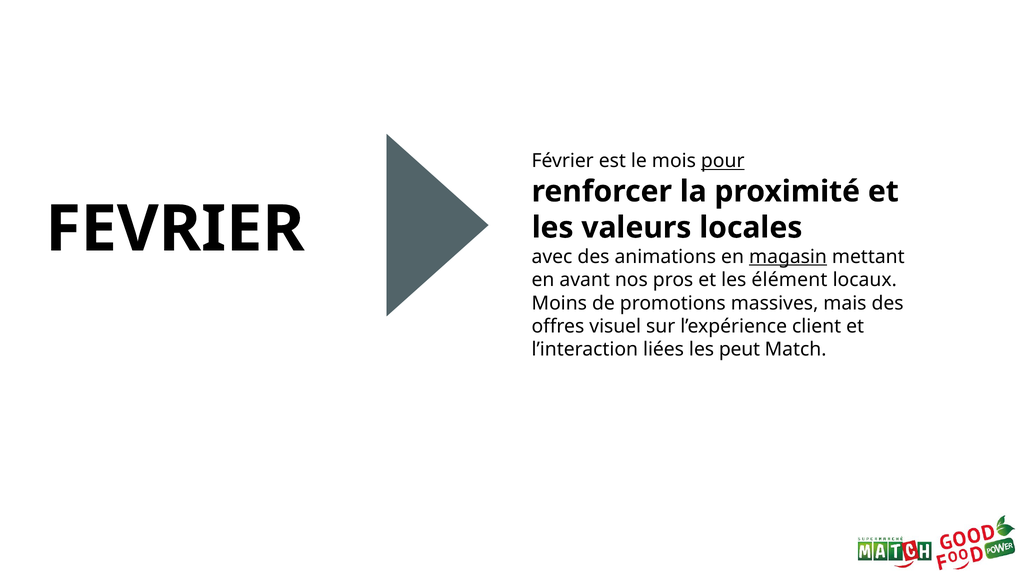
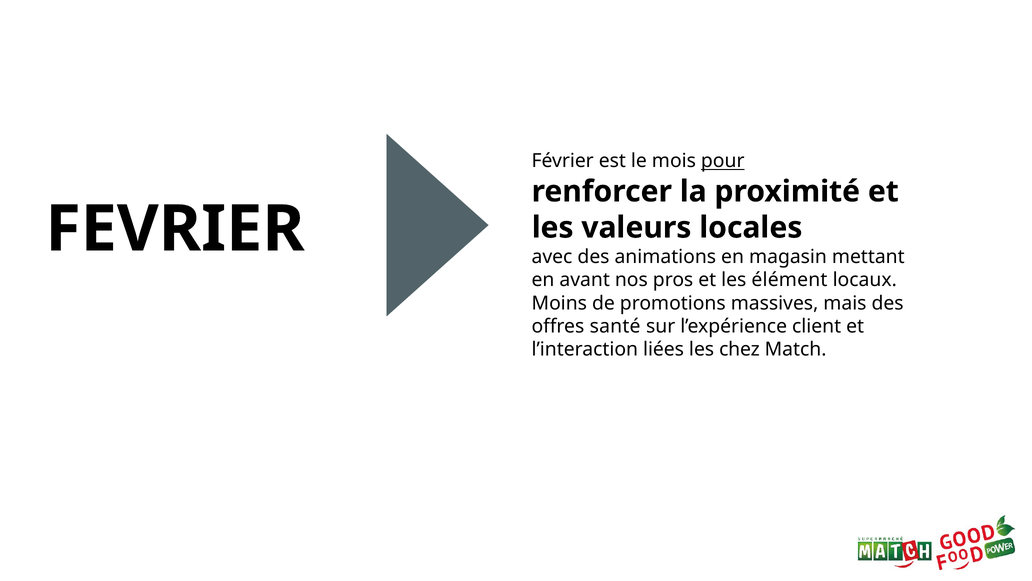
magasin underline: present -> none
visuel: visuel -> santé
peut: peut -> chez
